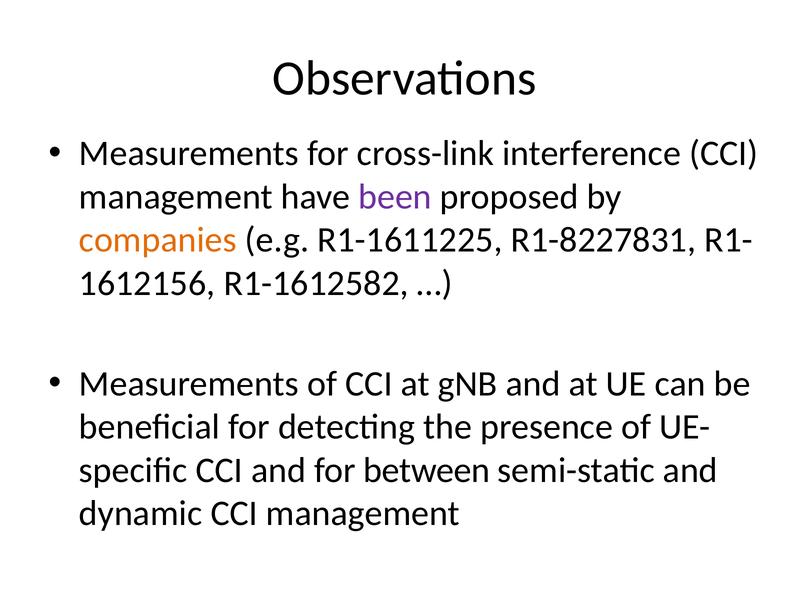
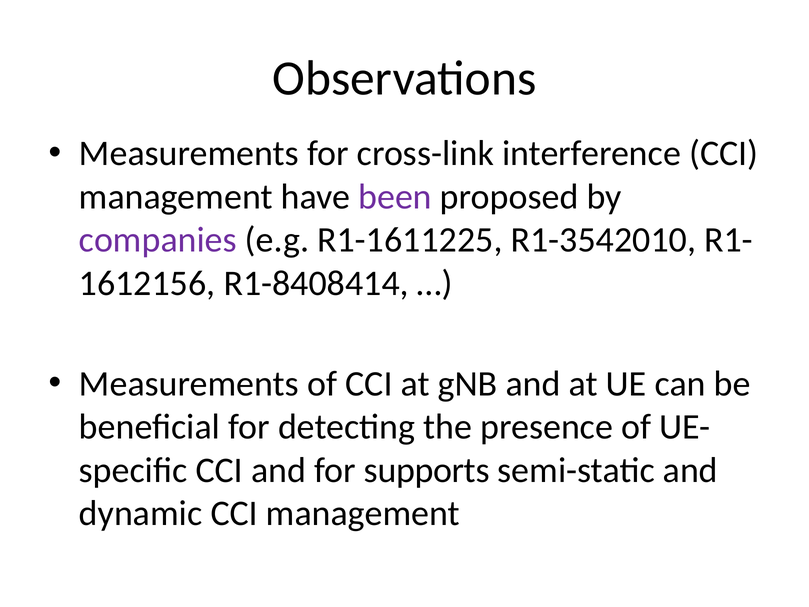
companies colour: orange -> purple
R1-8227831: R1-8227831 -> R1-3542010
R1-1612582: R1-1612582 -> R1-8408414
between: between -> supports
